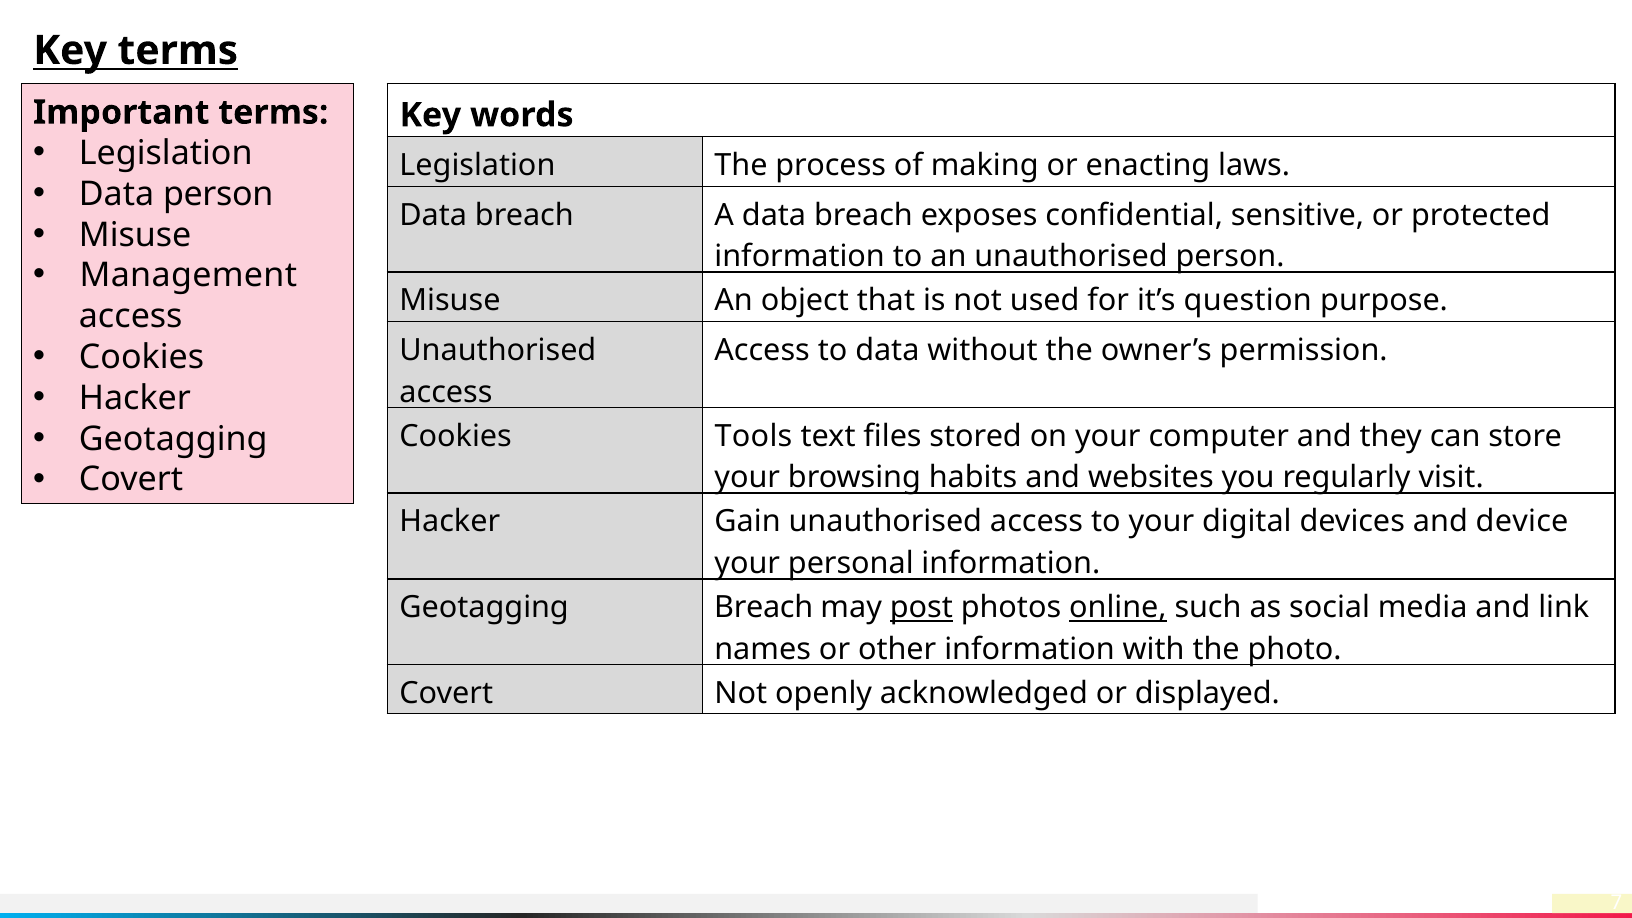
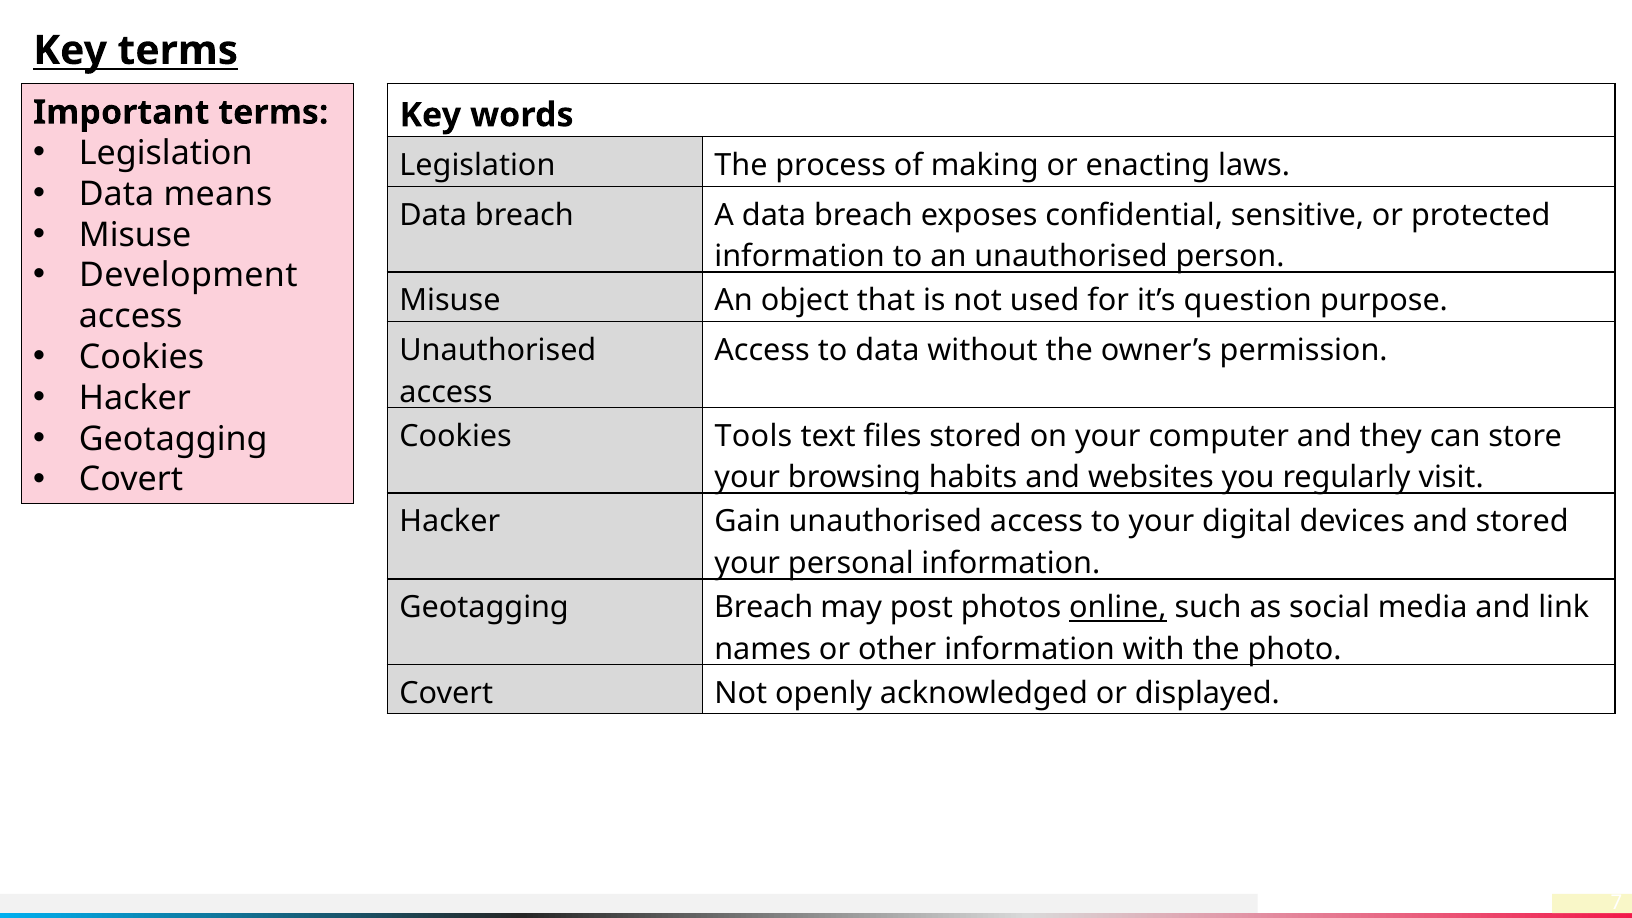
Data person: person -> means
Management: Management -> Development
and device: device -> stored
post underline: present -> none
